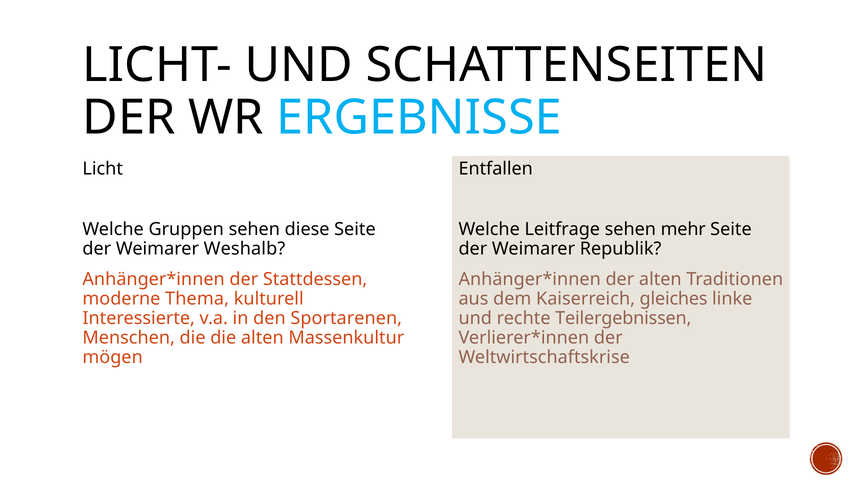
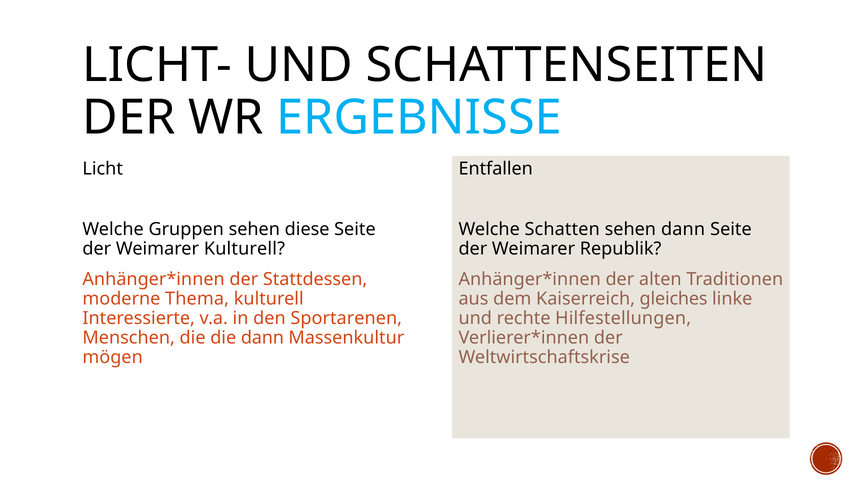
Leitfrage: Leitfrage -> Schatten
sehen mehr: mehr -> dann
Weimarer Weshalb: Weshalb -> Kulturell
Teilergebnissen: Teilergebnissen -> Hilfestellungen
die alten: alten -> dann
